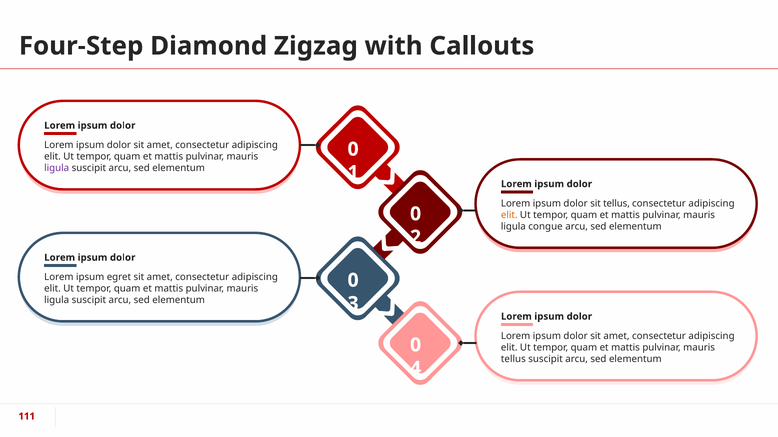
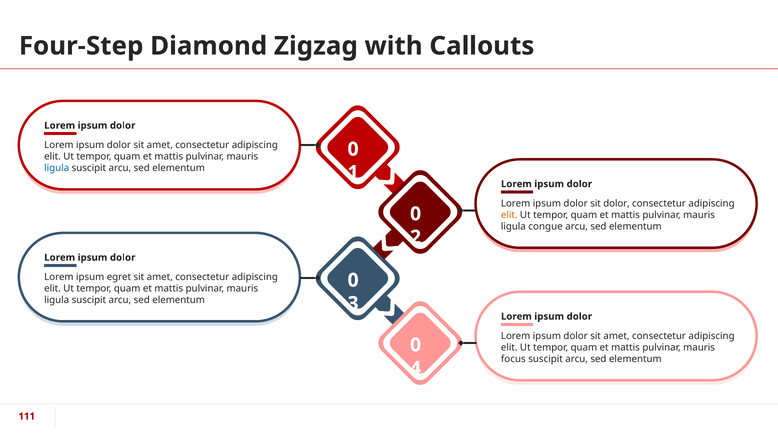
ligula at (57, 168) colour: purple -> blue
sit tellus: tellus -> dolor
tellus at (513, 360): tellus -> focus
